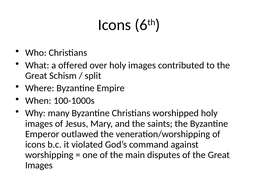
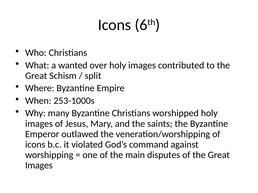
offered: offered -> wanted
100-1000s: 100-1000s -> 253-1000s
